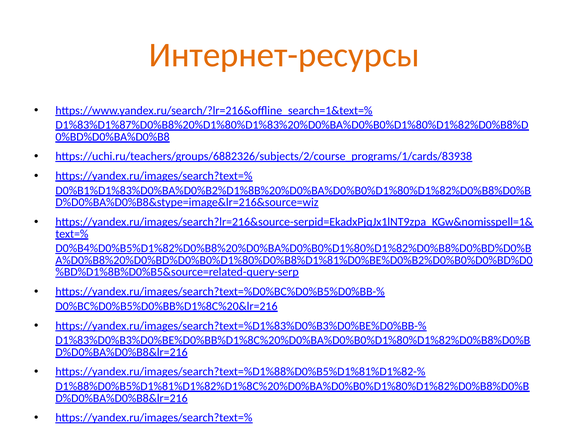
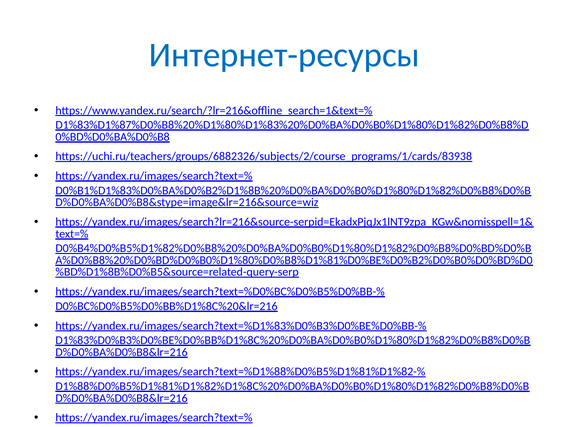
Интернет-ресурсы colour: orange -> blue
